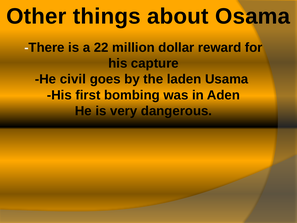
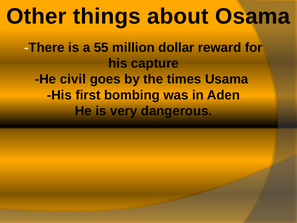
22: 22 -> 55
laden: laden -> times
